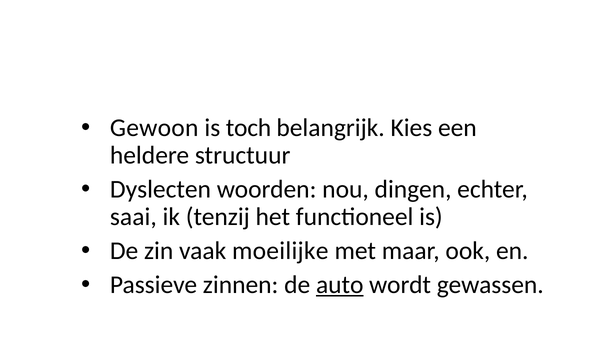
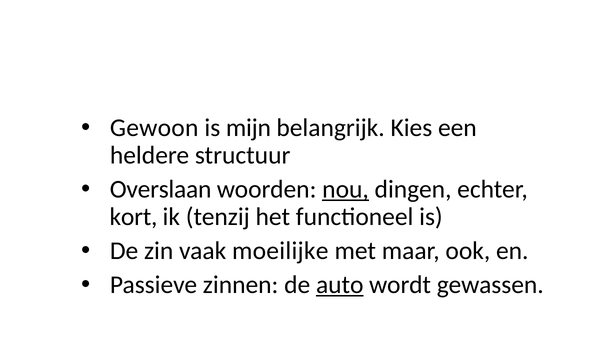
toch: toch -> mijn
Dyslecten: Dyslecten -> Overslaan
nou underline: none -> present
saai: saai -> kort
